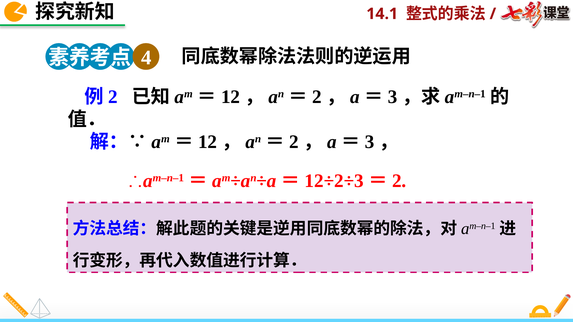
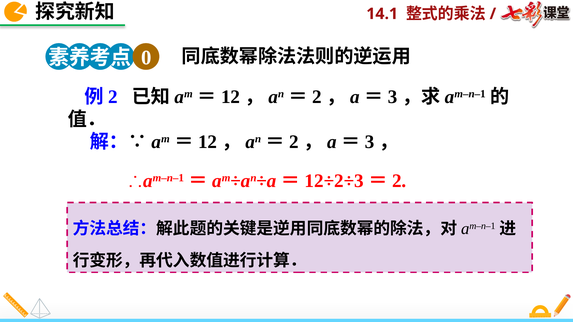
4: 4 -> 0
